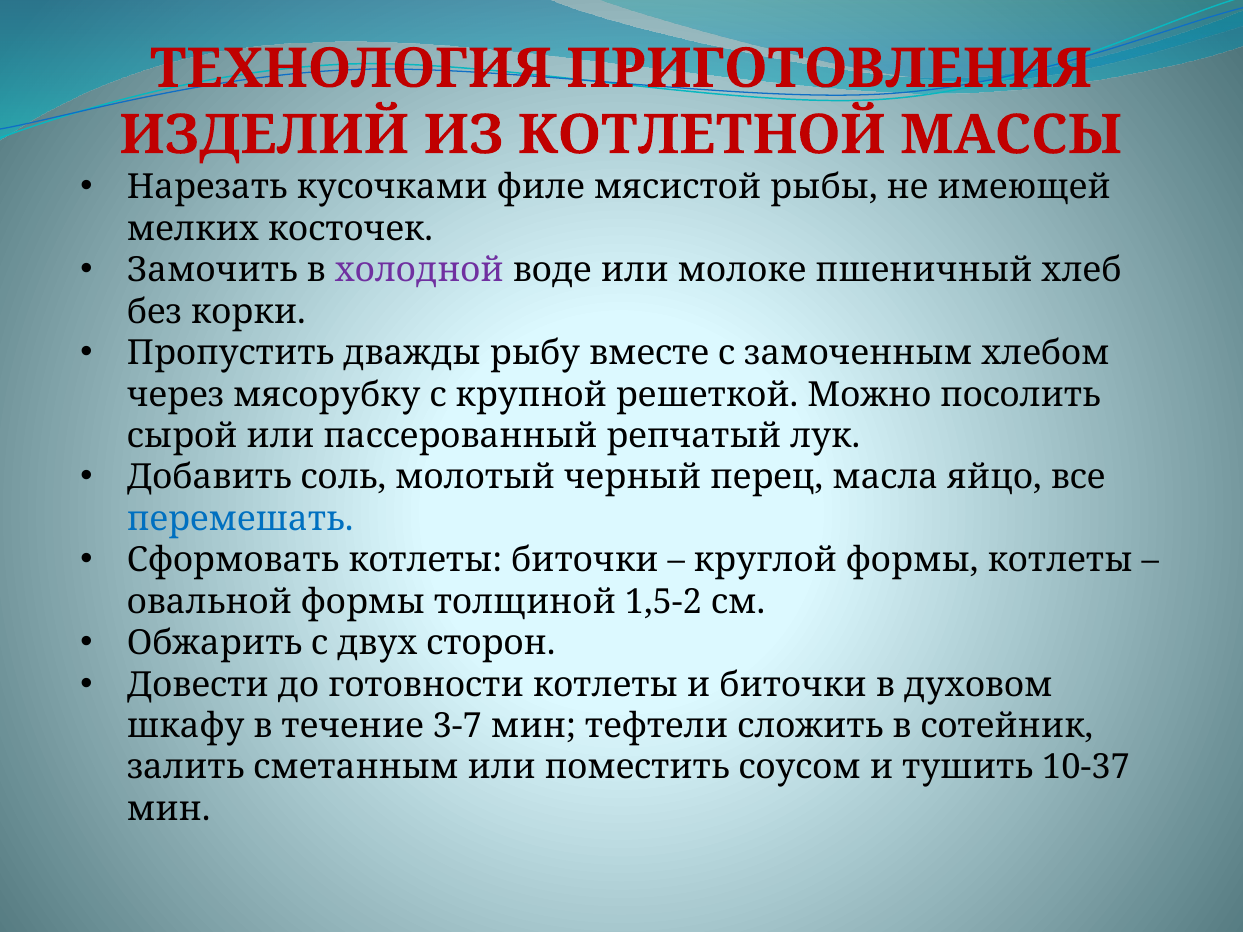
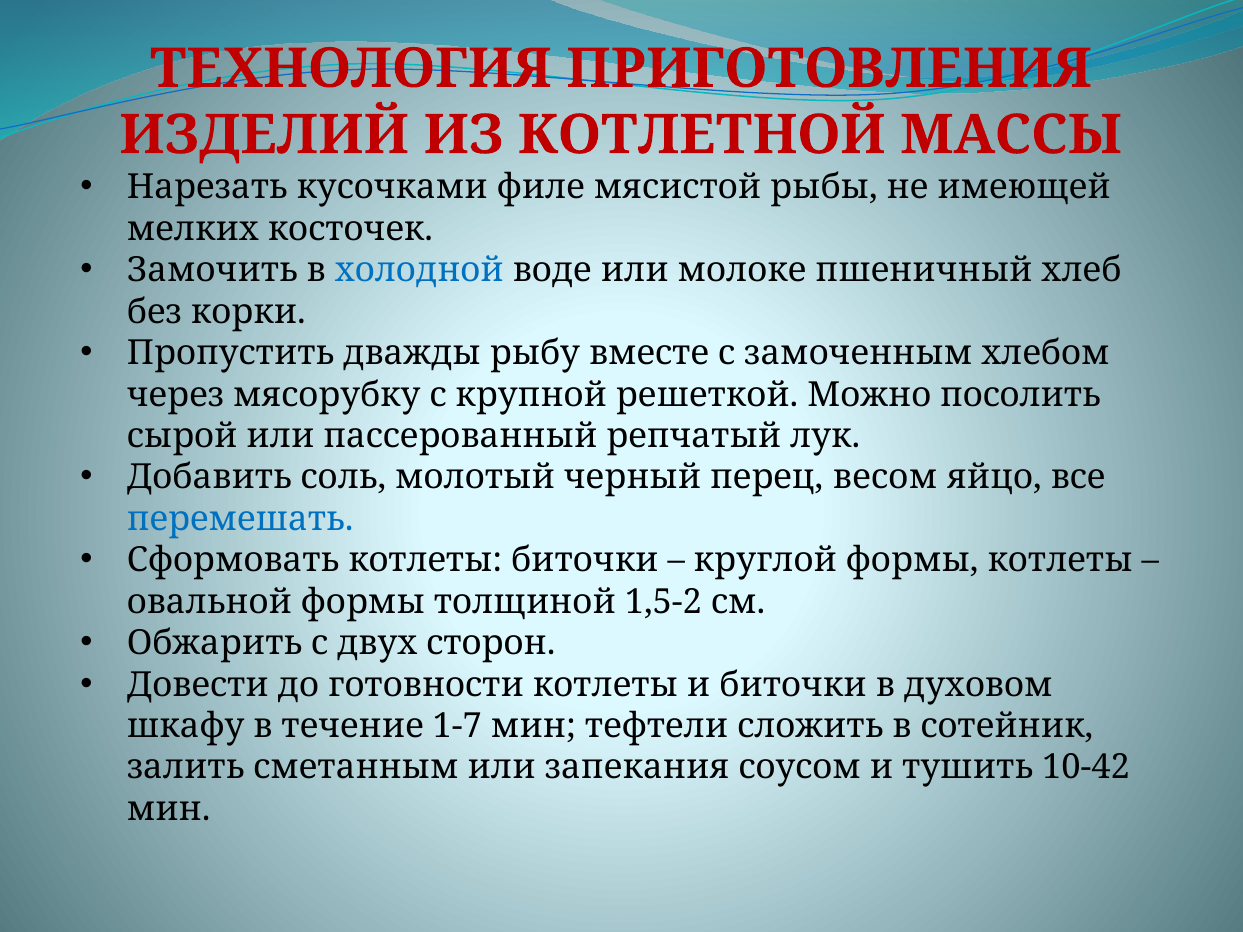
холодной colour: purple -> blue
масла: масла -> весом
3-7: 3-7 -> 1-7
поместить: поместить -> запекания
10-37: 10-37 -> 10-42
